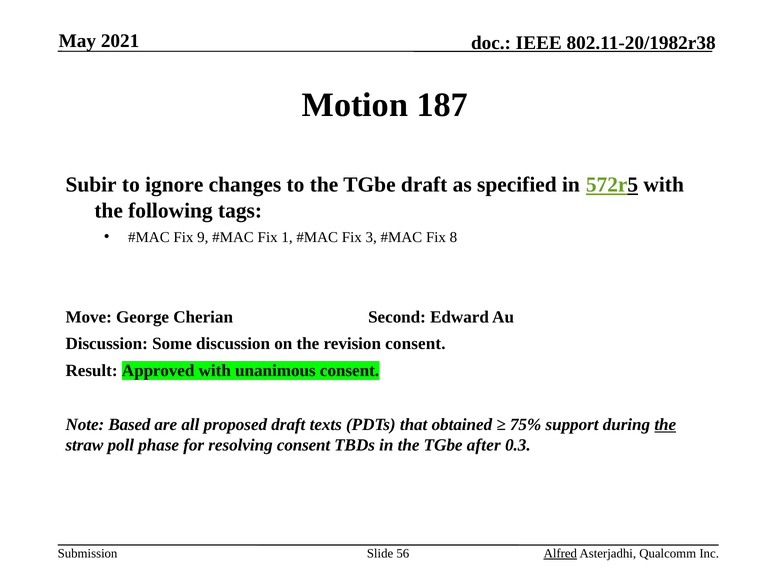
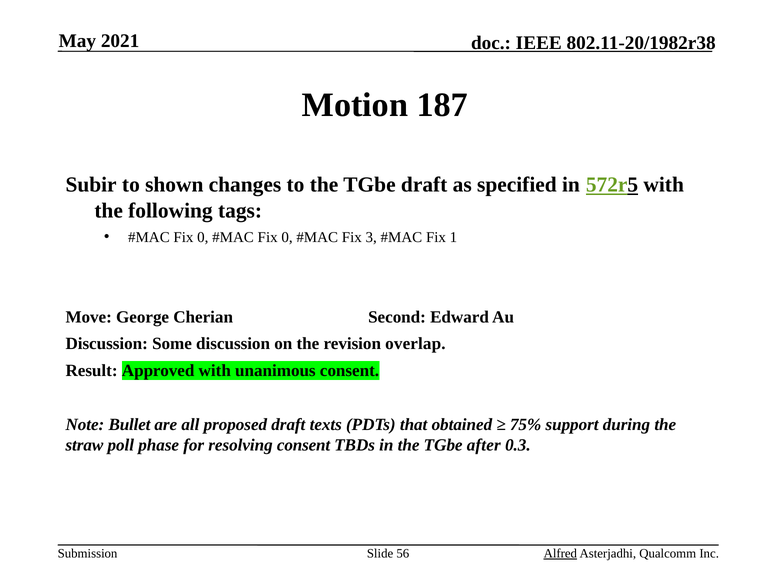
ignore: ignore -> shown
9 at (203, 237): 9 -> 0
1 at (287, 237): 1 -> 0
8: 8 -> 1
revision consent: consent -> overlap
Based: Based -> Bullet
the at (665, 425) underline: present -> none
